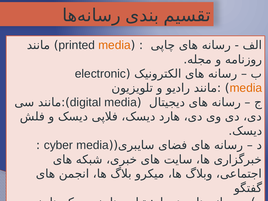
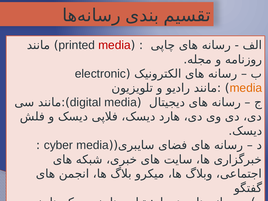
media at (114, 45) colour: orange -> red
